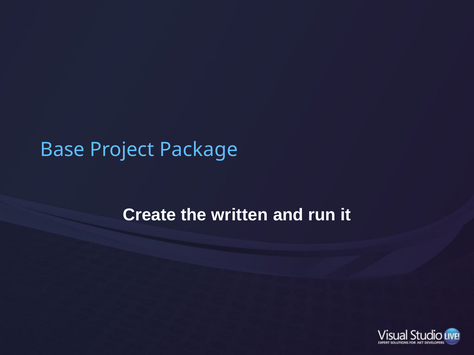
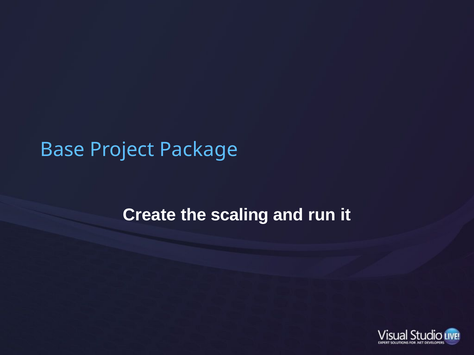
written: written -> scaling
